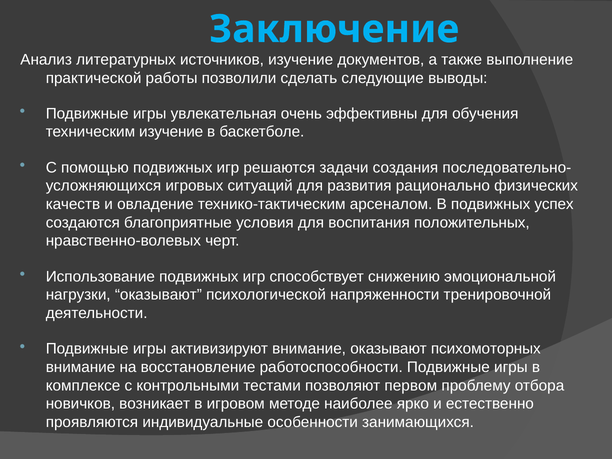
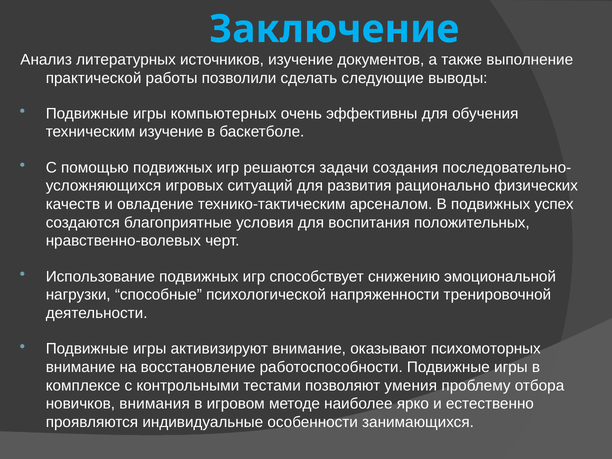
увлекательная: увлекательная -> компьютерных
нагрузки оказывают: оказывают -> способные
первом: первом -> умения
возникает: возникает -> внимания
